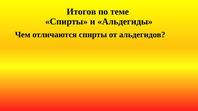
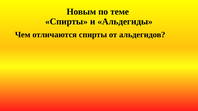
Итогов: Итогов -> Новым
